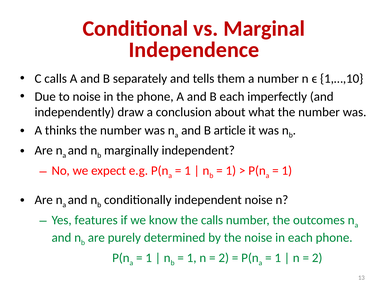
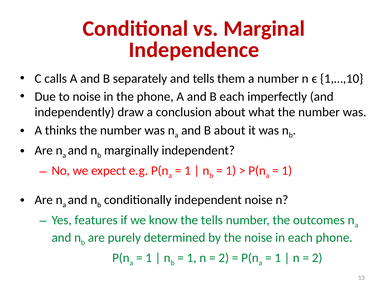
B article: article -> about
the calls: calls -> tells
